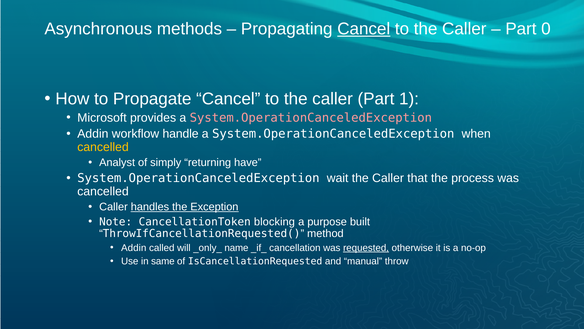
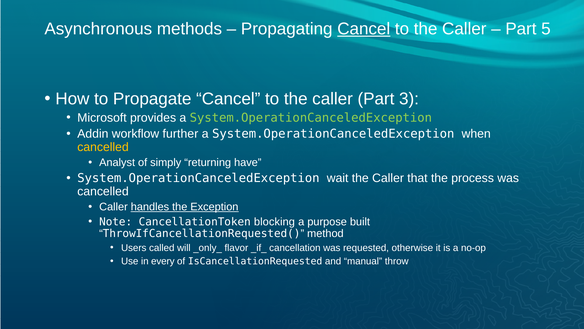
0: 0 -> 5
1: 1 -> 3
System.OperationCanceledException at (311, 118) colour: pink -> light green
handle: handle -> further
Addin at (134, 247): Addin -> Users
name: name -> flavor
requested underline: present -> none
same: same -> every
